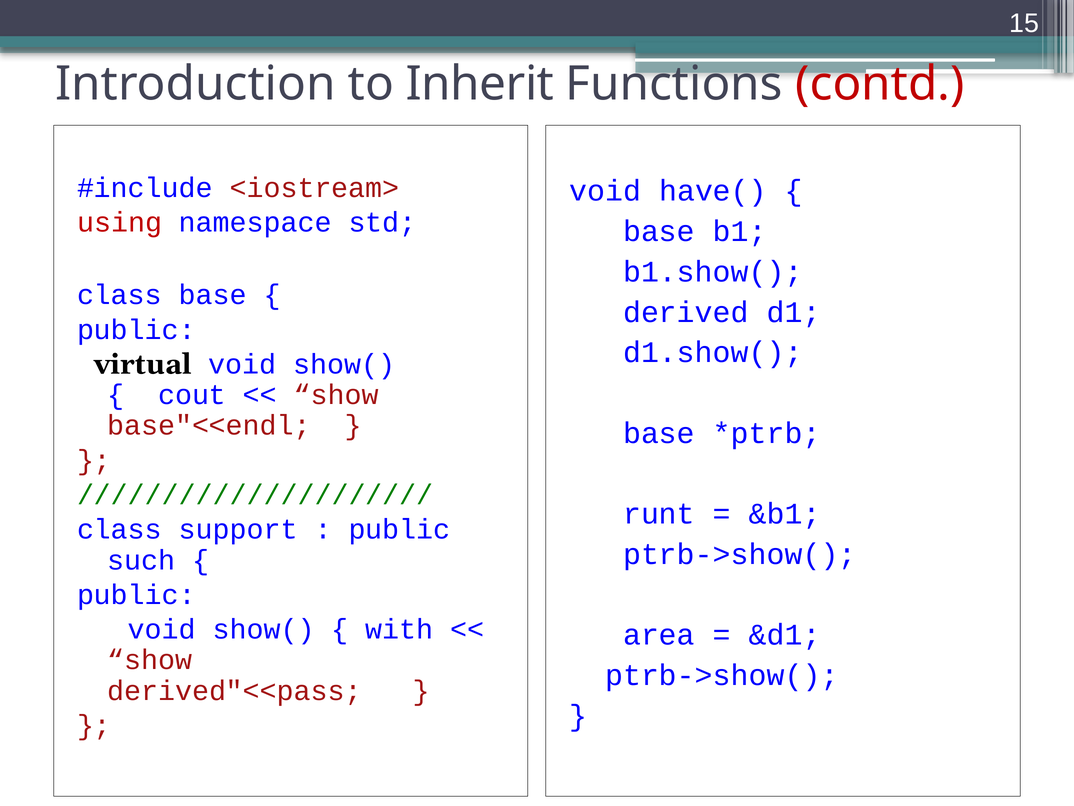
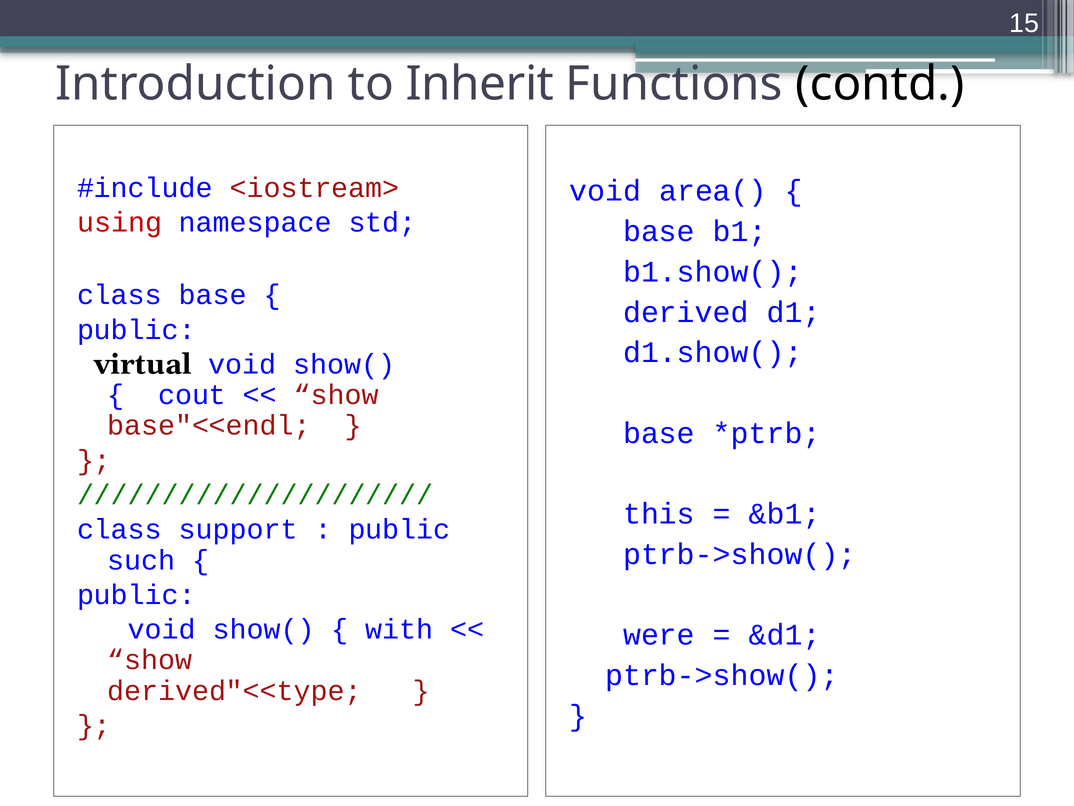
contd colour: red -> black
have(: have( -> area(
runt: runt -> this
area: area -> were
derived"<<pass: derived"<<pass -> derived"<<type
